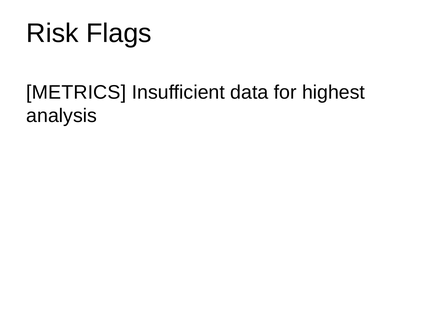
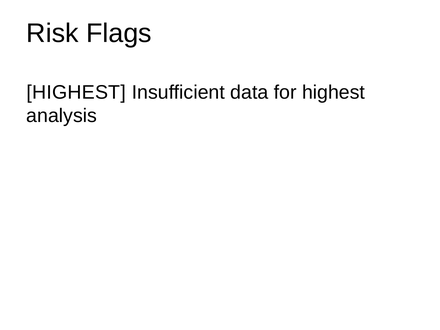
METRICS at (76, 92): METRICS -> HIGHEST
